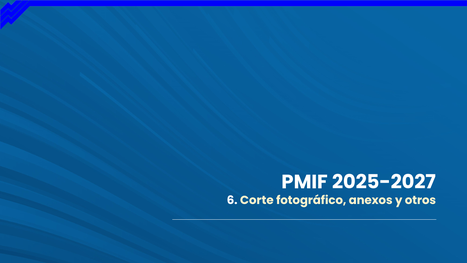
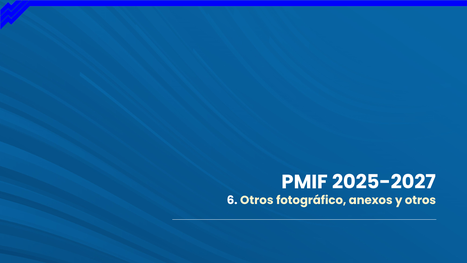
6 Corte: Corte -> Otros
